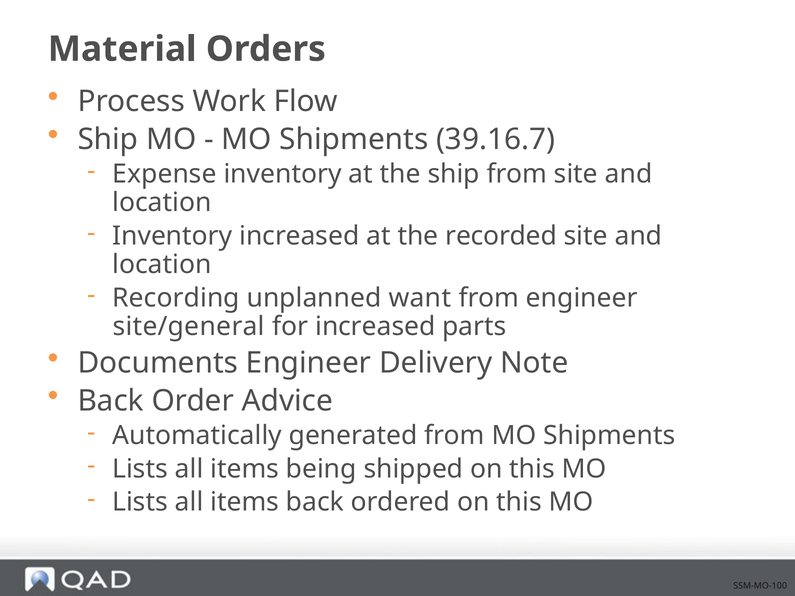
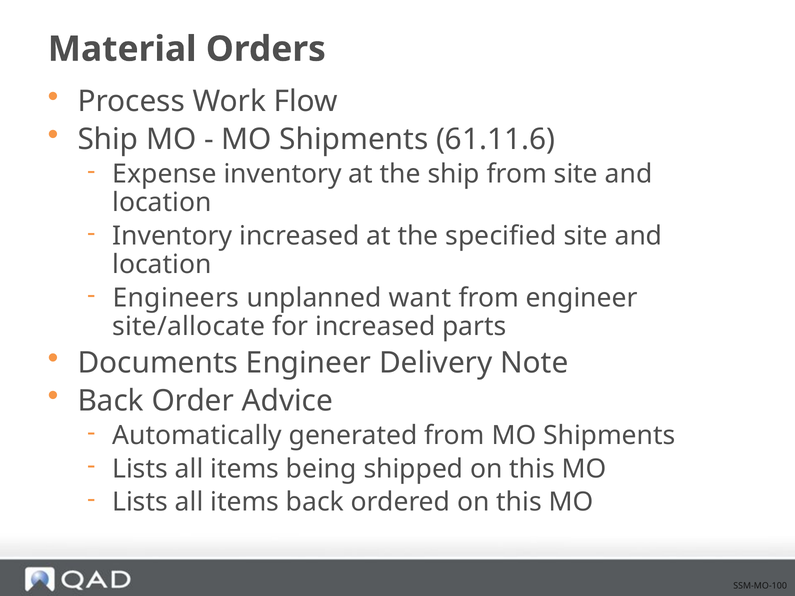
39.16.7: 39.16.7 -> 61.11.6
recorded: recorded -> specified
Recording: Recording -> Engineers
site/general: site/general -> site/allocate
